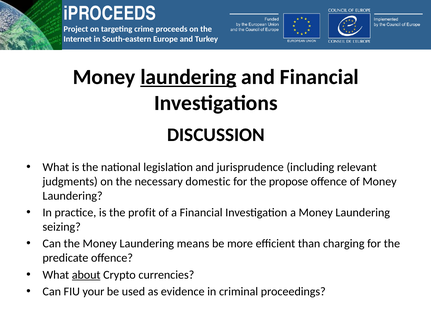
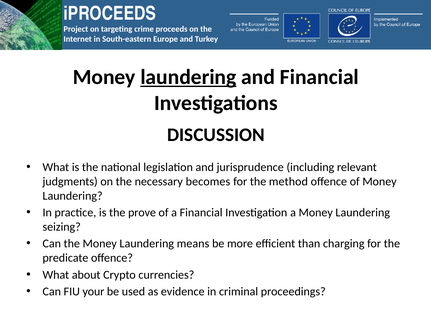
domestic: domestic -> becomes
propose: propose -> method
profit: profit -> prove
about underline: present -> none
